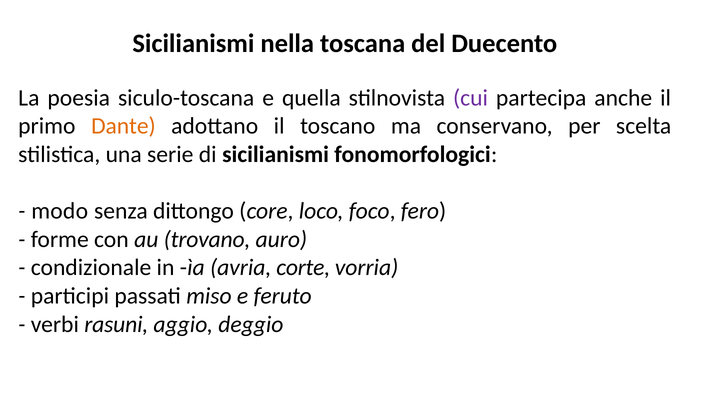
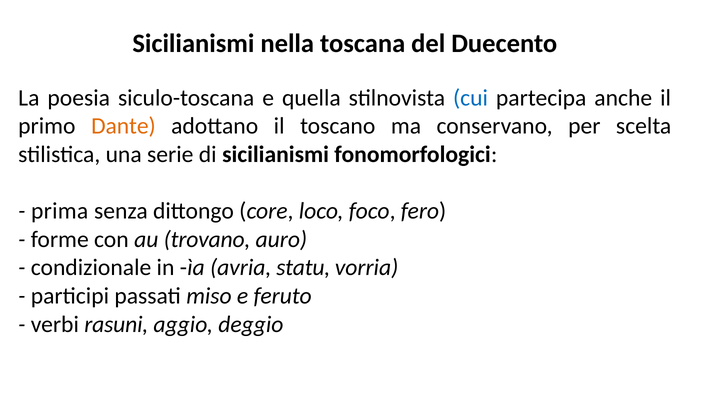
cui colour: purple -> blue
modo: modo -> prima
corte: corte -> statu
